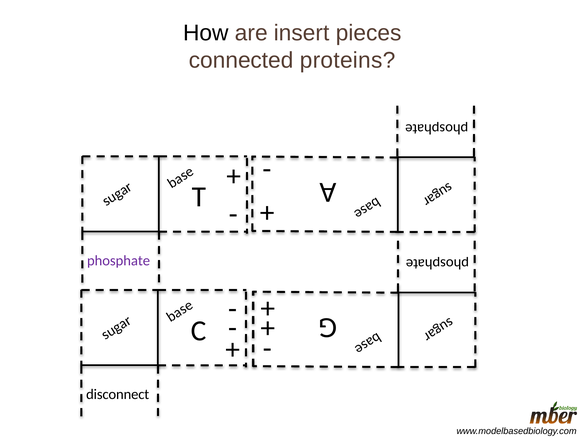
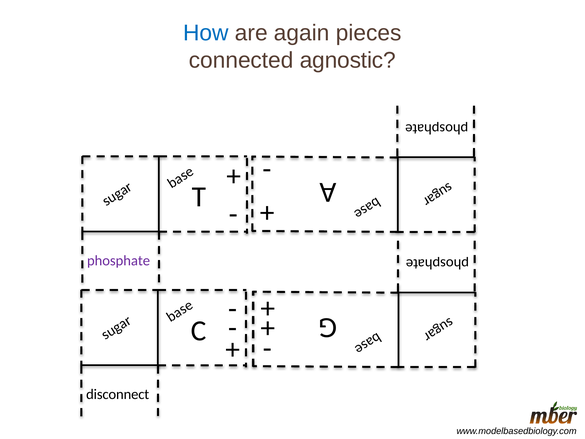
How colour: black -> blue
insert: insert -> again
proteins: proteins -> agnostic
